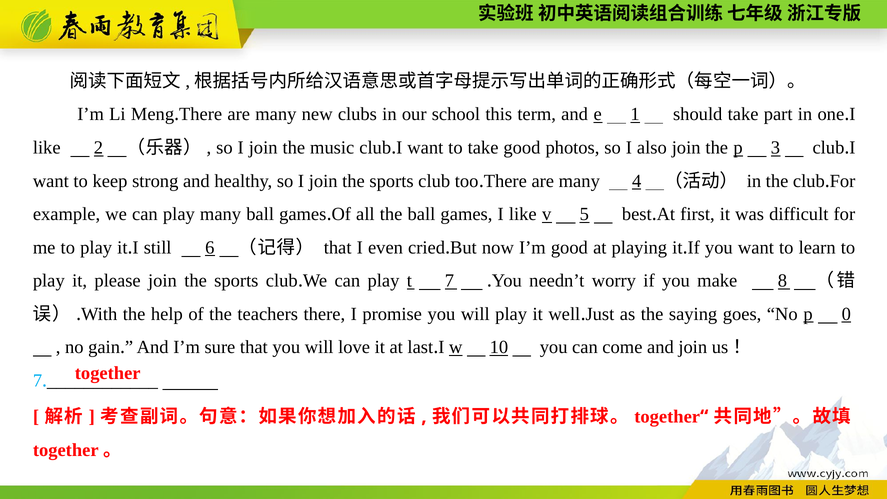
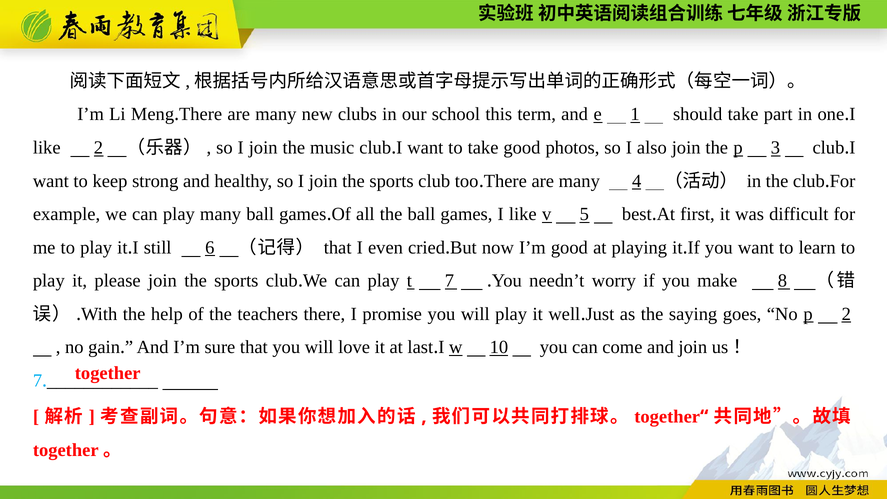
p 0: 0 -> 2
